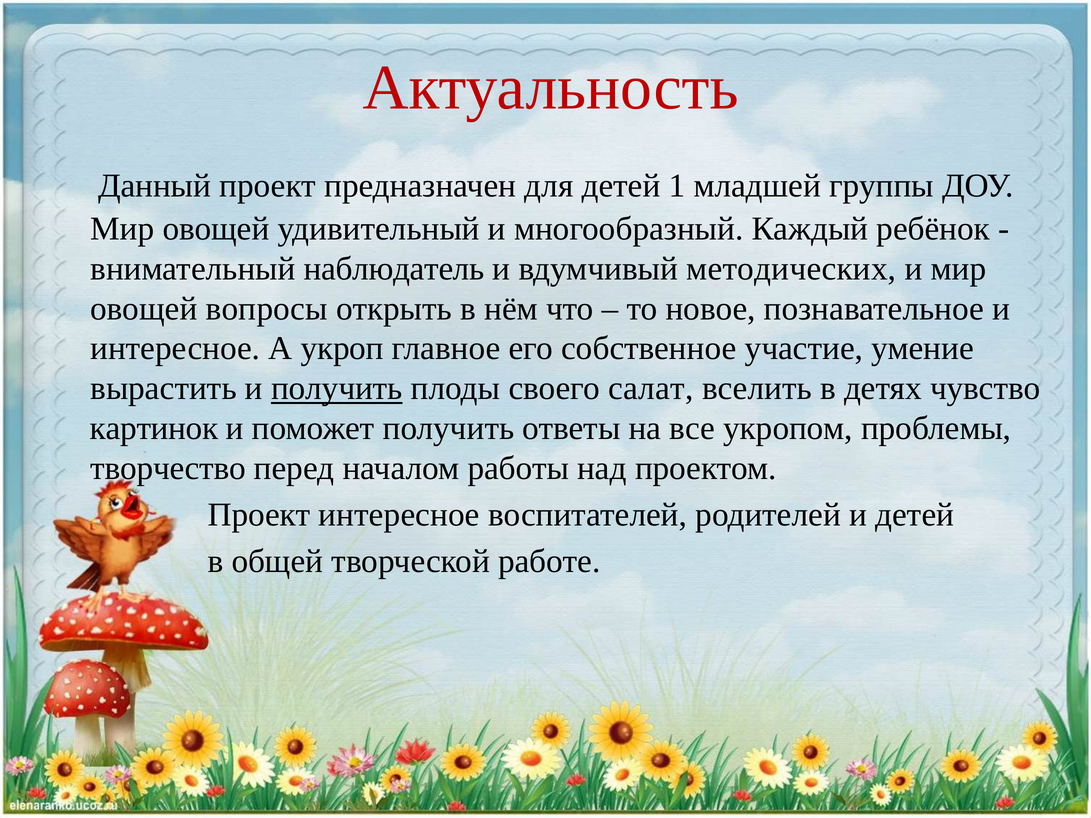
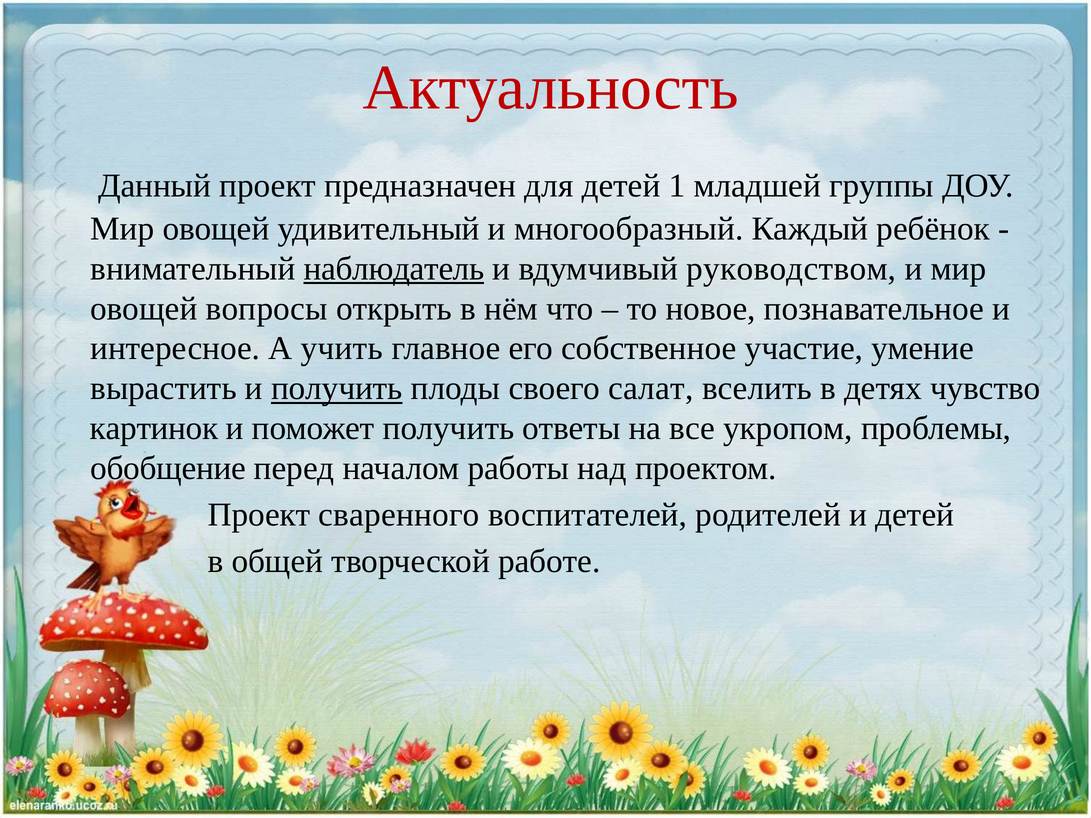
наблюдатель underline: none -> present
методических: методических -> руководством
укроп: укроп -> учить
творчество: творчество -> обобщение
Проект интересное: интересное -> сваренного
